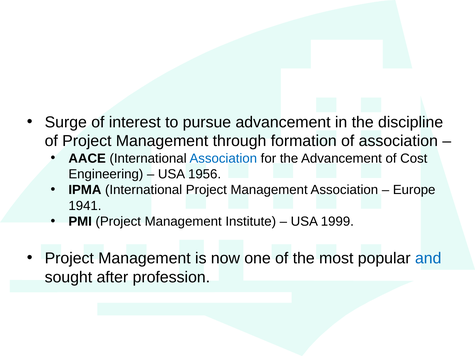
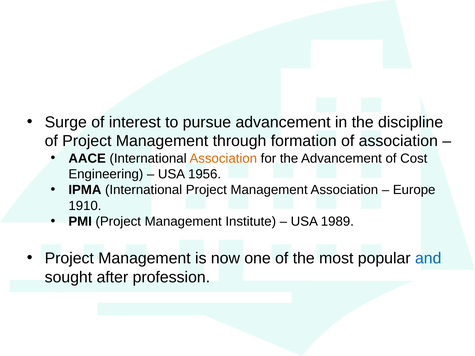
Association at (223, 158) colour: blue -> orange
1941: 1941 -> 1910
1999: 1999 -> 1989
